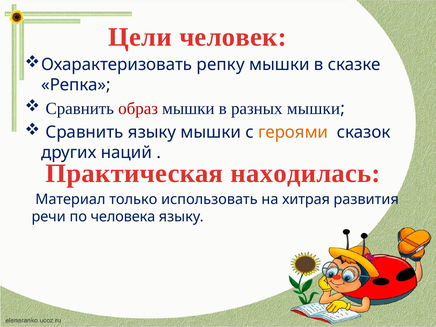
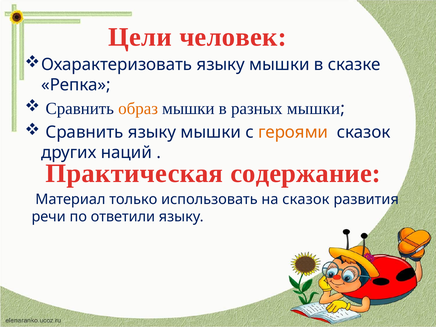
Охарактеризовать репку: репку -> языку
образ colour: red -> orange
находилась: находилась -> содержание
на хитрая: хитрая -> сказок
человека: человека -> ответили
